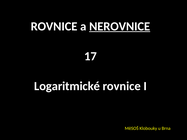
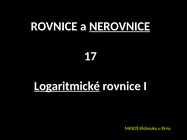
Logaritmické underline: none -> present
